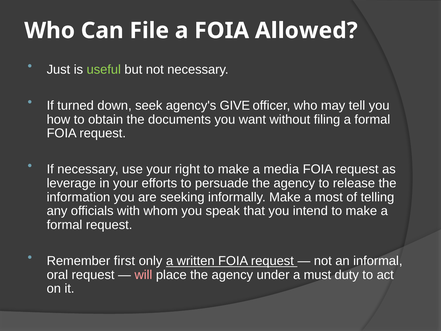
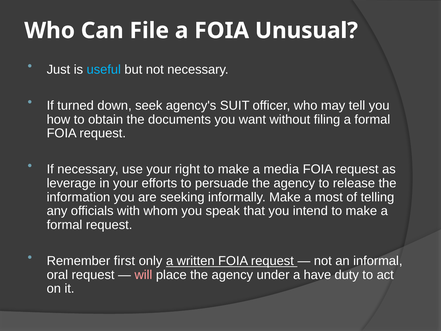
Allowed: Allowed -> Unusual
useful colour: light green -> light blue
GIVE: GIVE -> SUIT
must: must -> have
